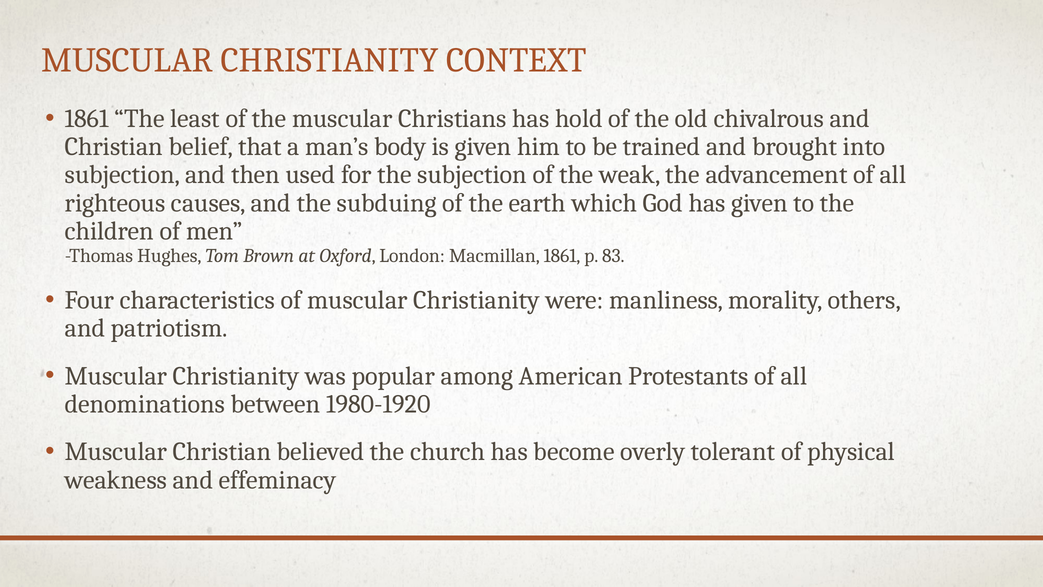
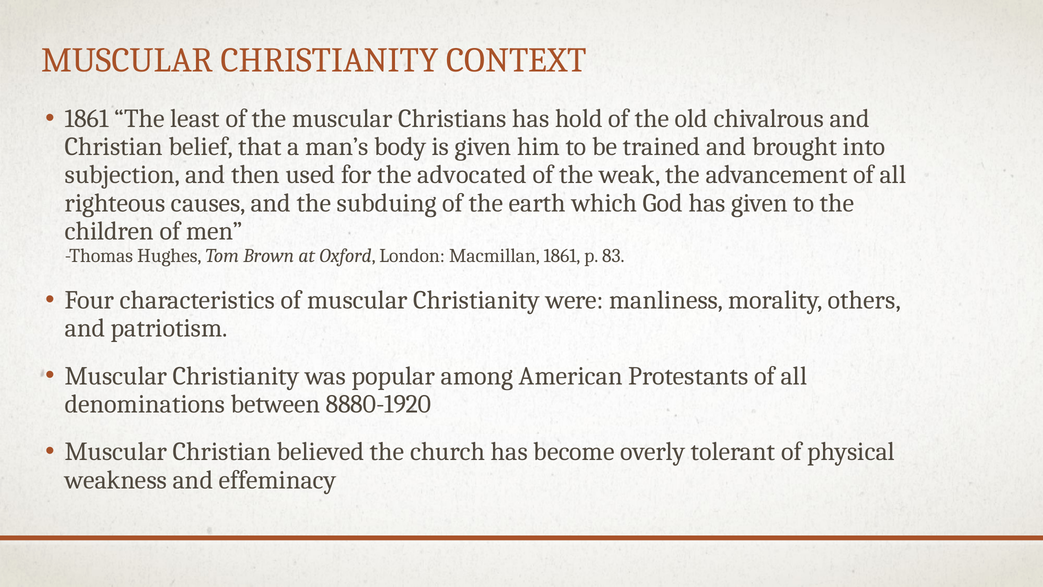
the subjection: subjection -> advocated
1980-1920: 1980-1920 -> 8880-1920
